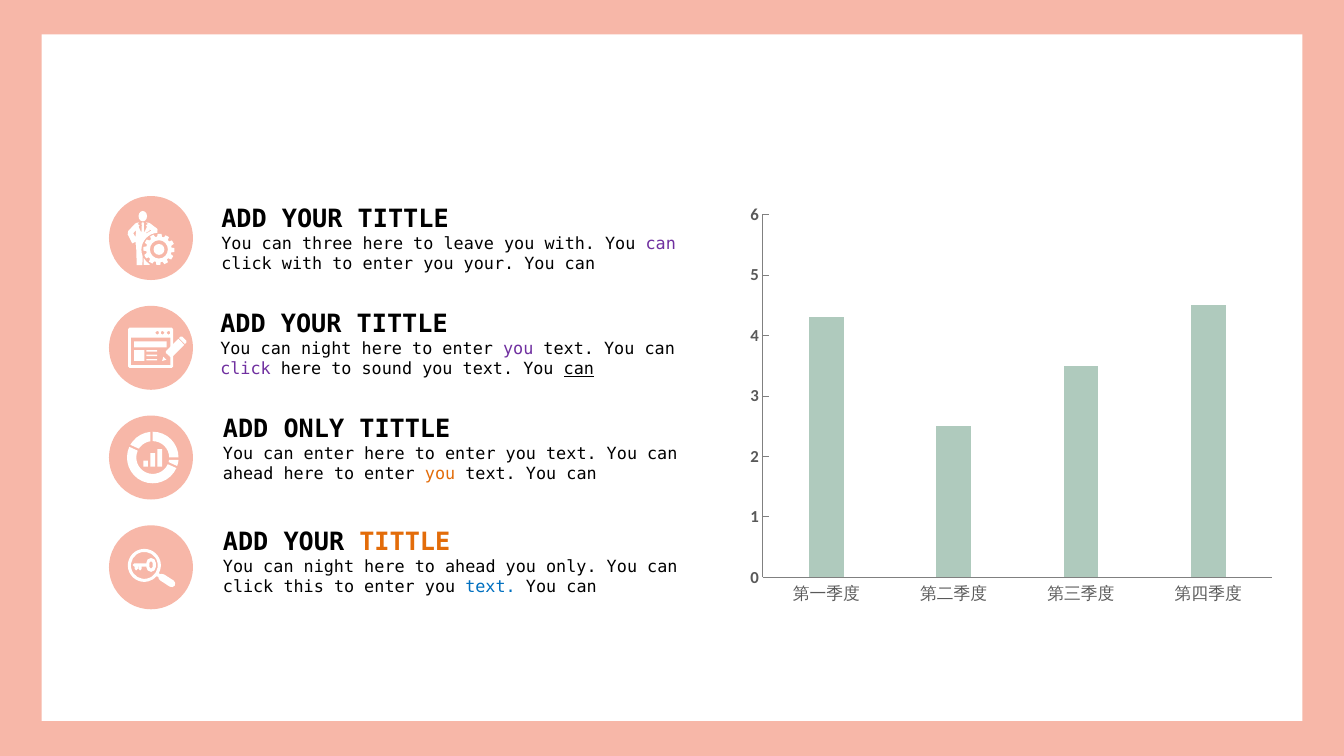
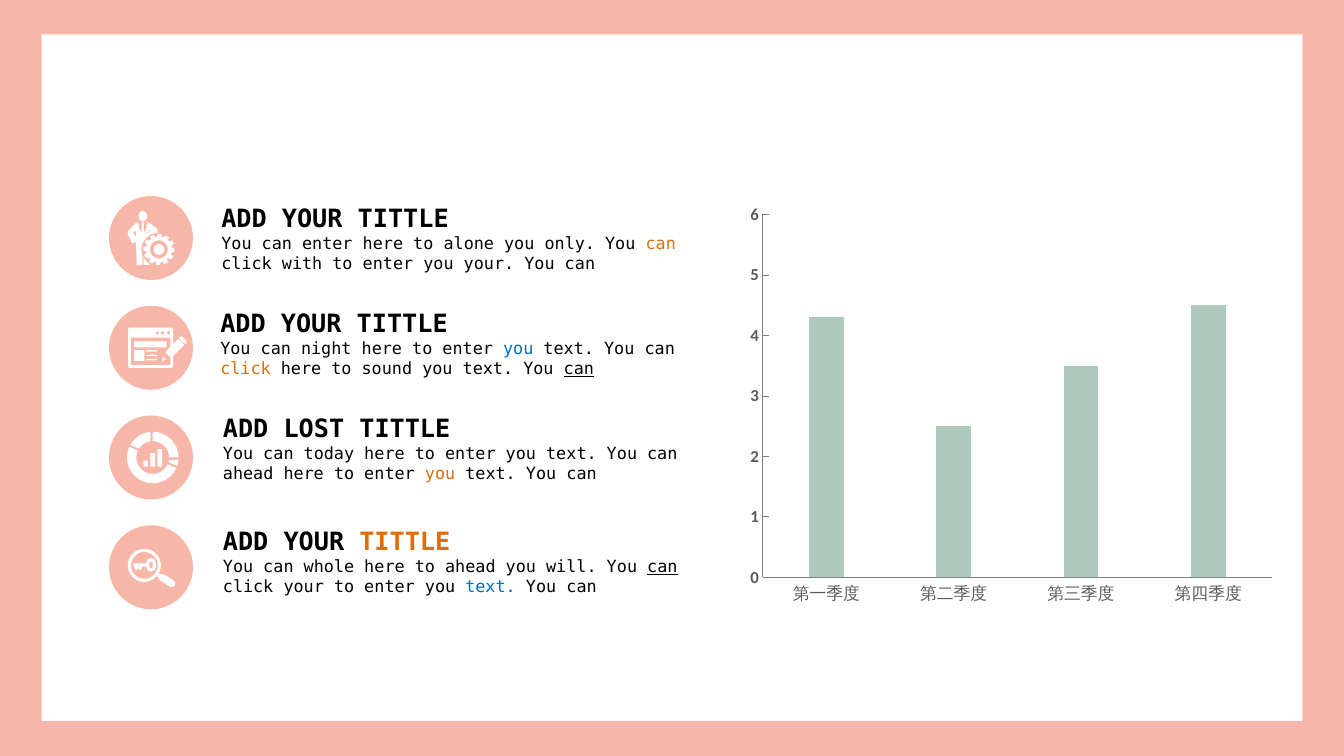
can three: three -> enter
leave: leave -> alone
you with: with -> only
can at (661, 244) colour: purple -> orange
you at (518, 349) colour: purple -> blue
click at (246, 369) colour: purple -> orange
ADD ONLY: ONLY -> LOST
can enter: enter -> today
night at (329, 567): night -> whole
you only: only -> will
can at (662, 567) underline: none -> present
click this: this -> your
